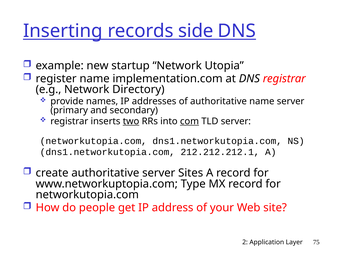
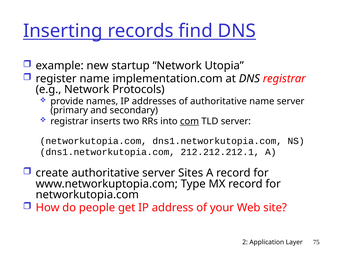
side: side -> find
Directory: Directory -> Protocols
two underline: present -> none
